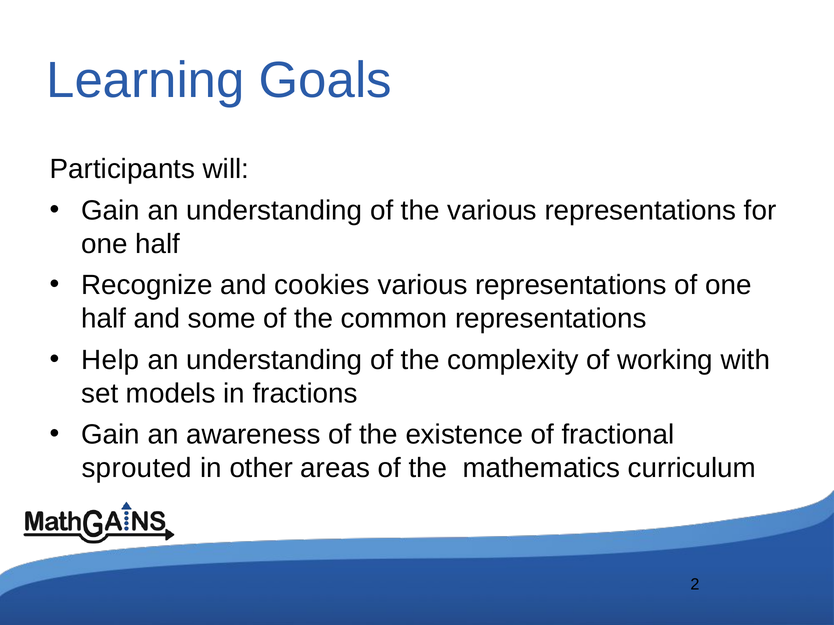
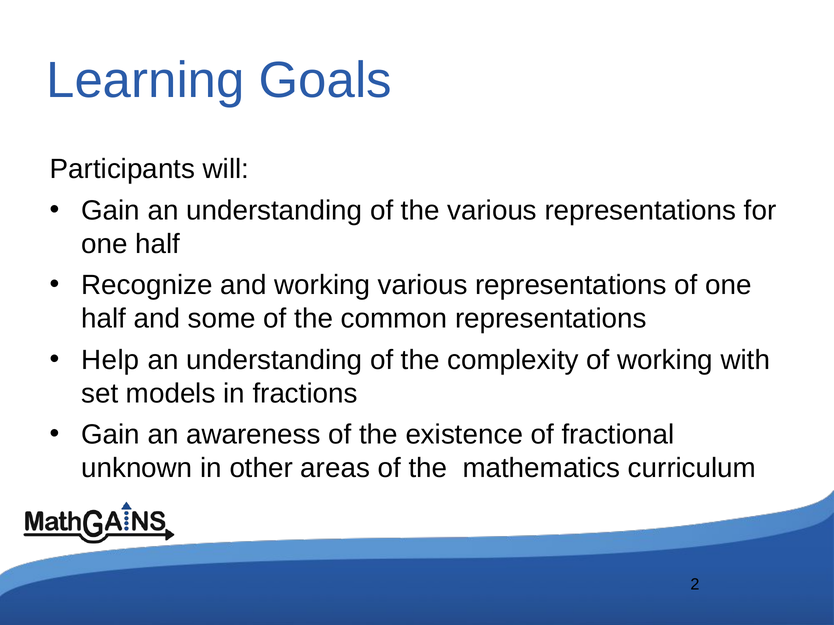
and cookies: cookies -> working
sprouted: sprouted -> unknown
